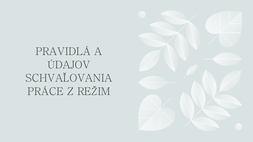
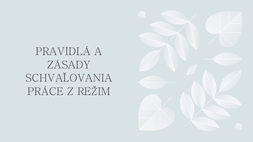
ÚDAJOV: ÚDAJOV -> ZÁSADY
